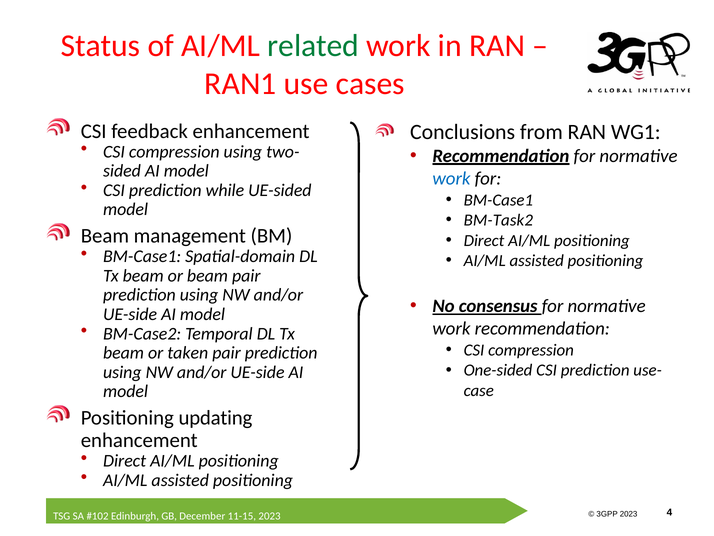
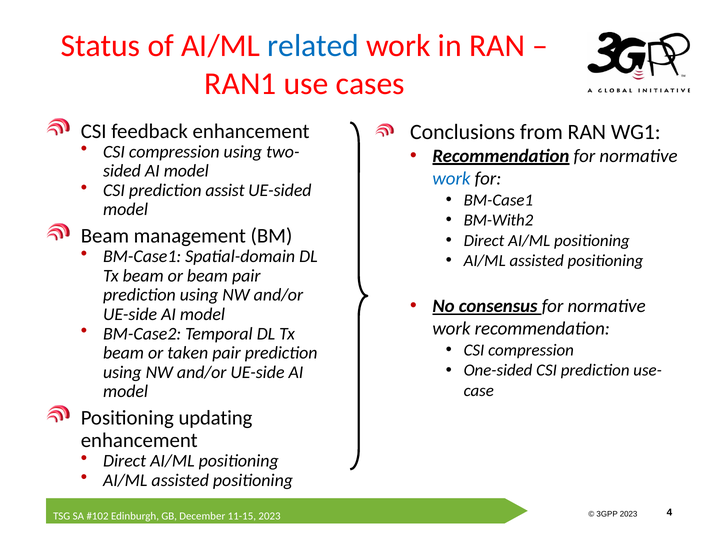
related colour: green -> blue
while: while -> assist
BM-Task2: BM-Task2 -> BM-With2
